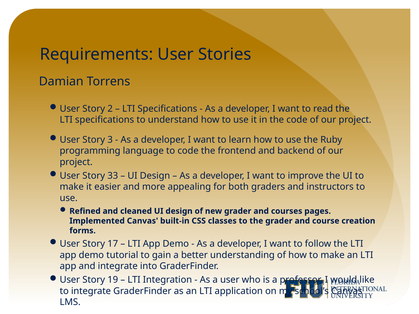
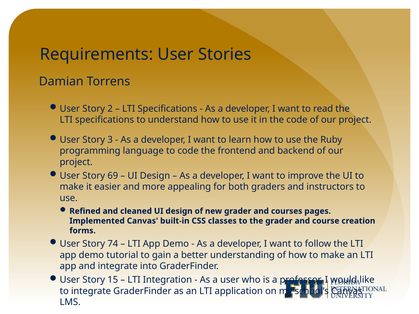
33: 33 -> 69
17: 17 -> 74
19: 19 -> 15
